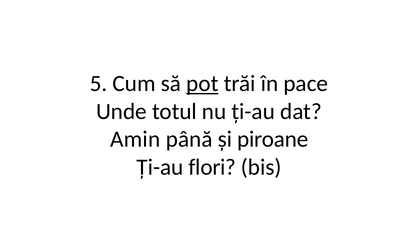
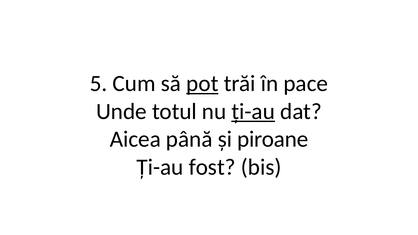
ți-au at (253, 112) underline: none -> present
Amin: Amin -> Aicea
flori: flori -> fost
